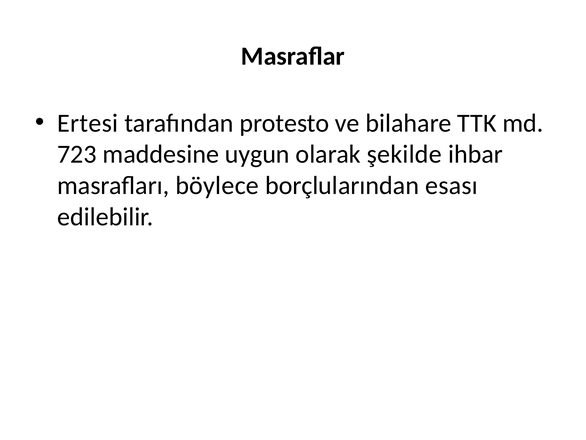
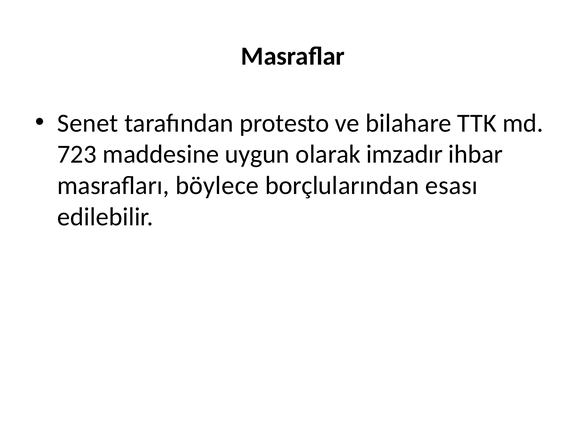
Ertesi: Ertesi -> Senet
şekilde: şekilde -> imzadır
